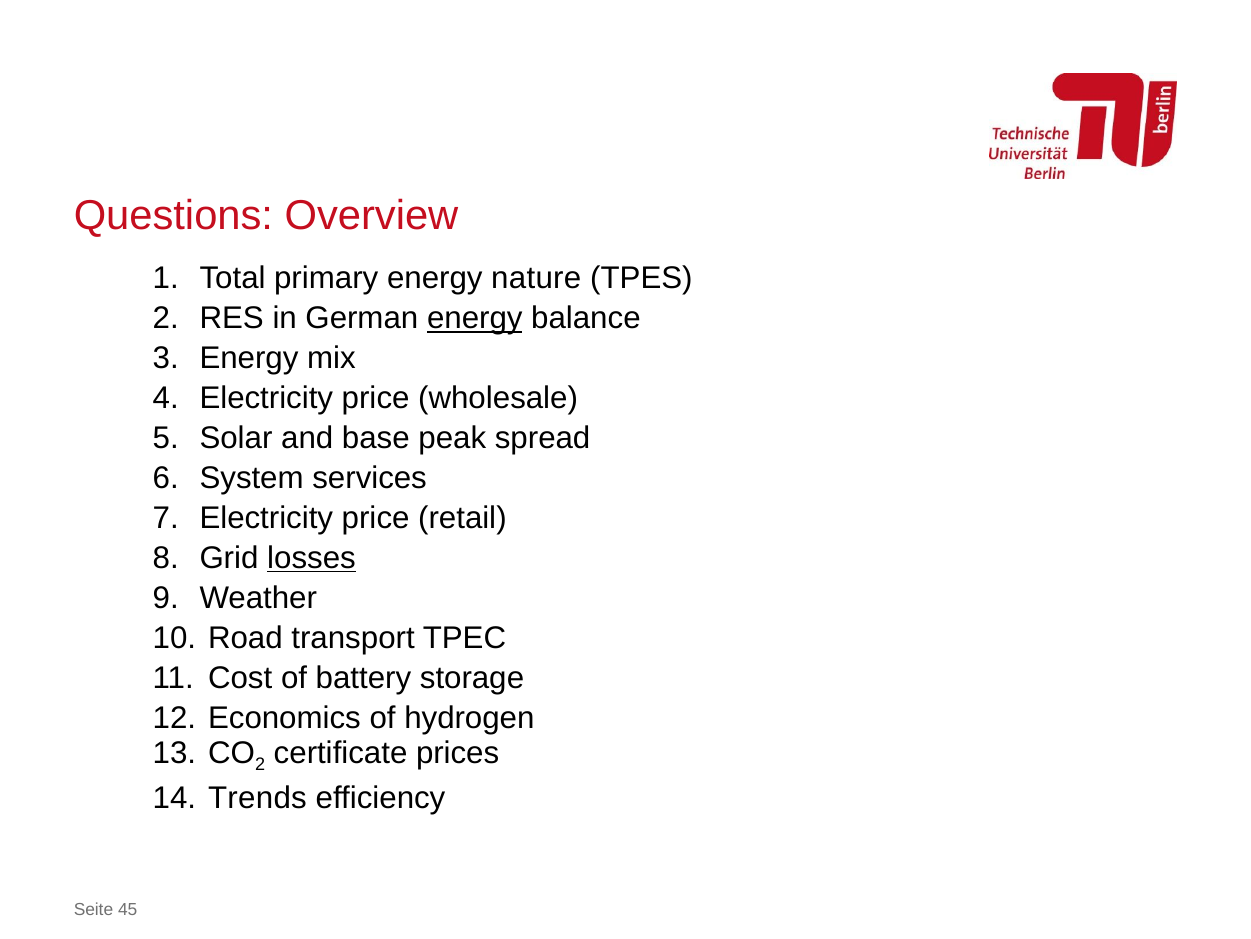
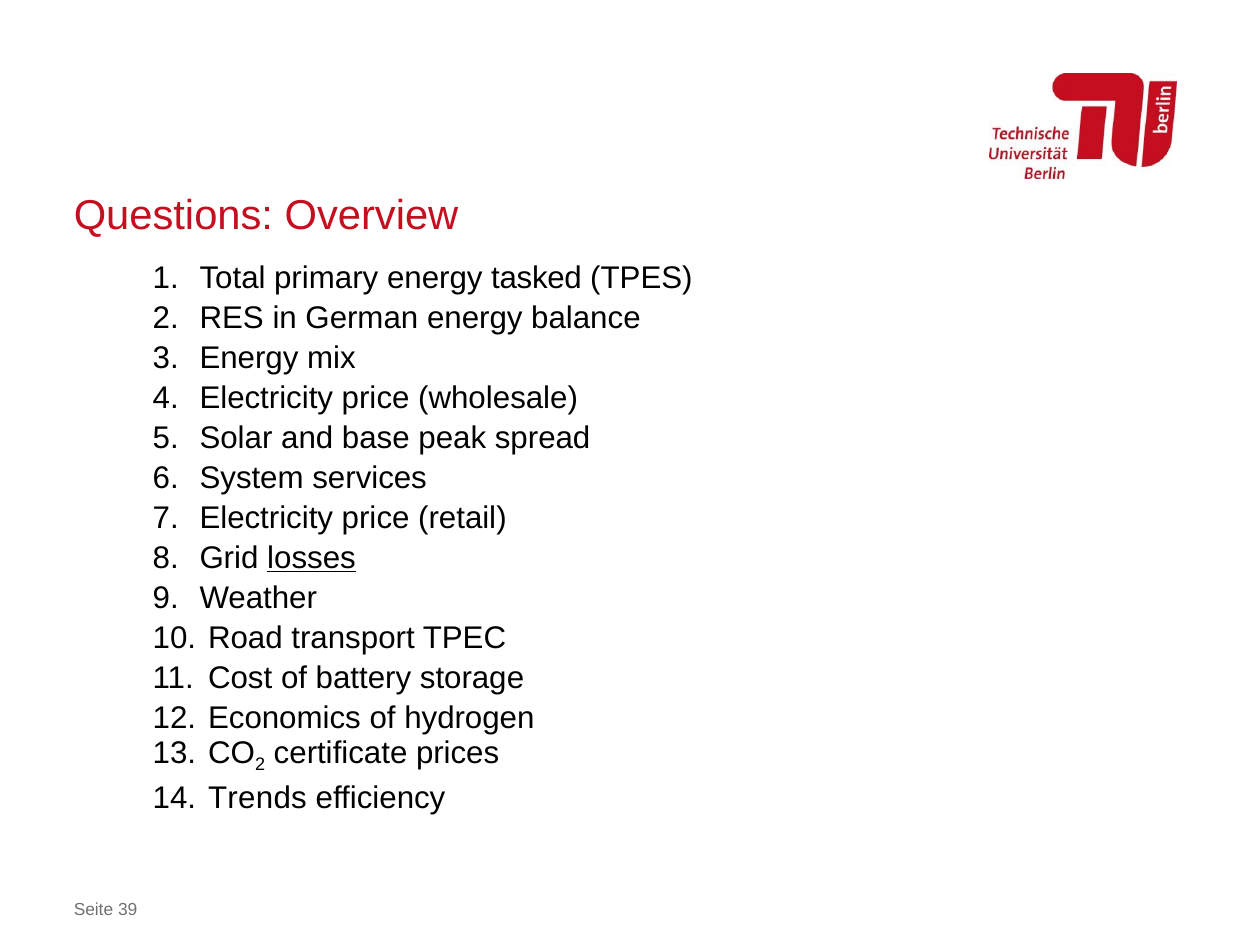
nature: nature -> tasked
energy at (475, 318) underline: present -> none
45: 45 -> 39
